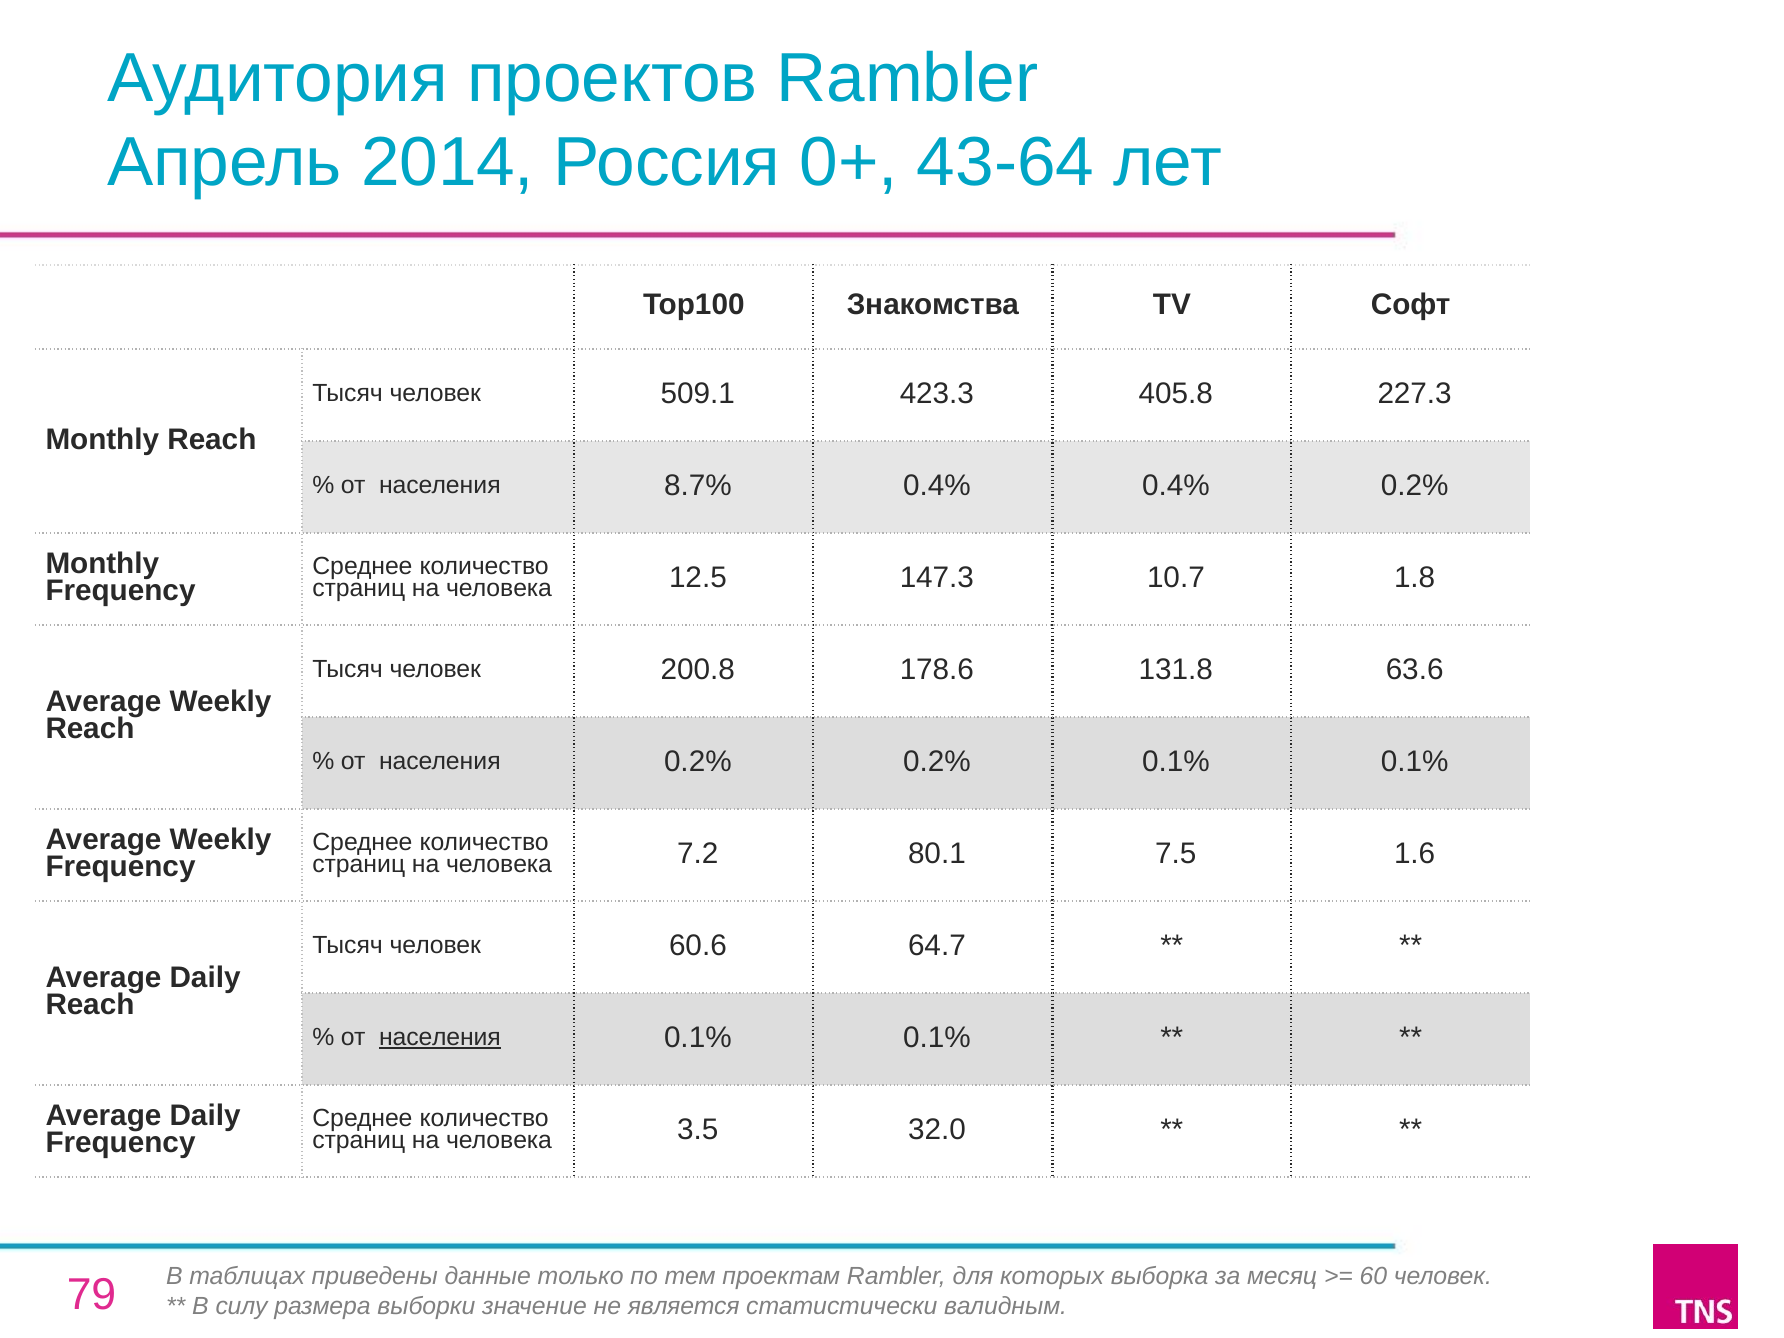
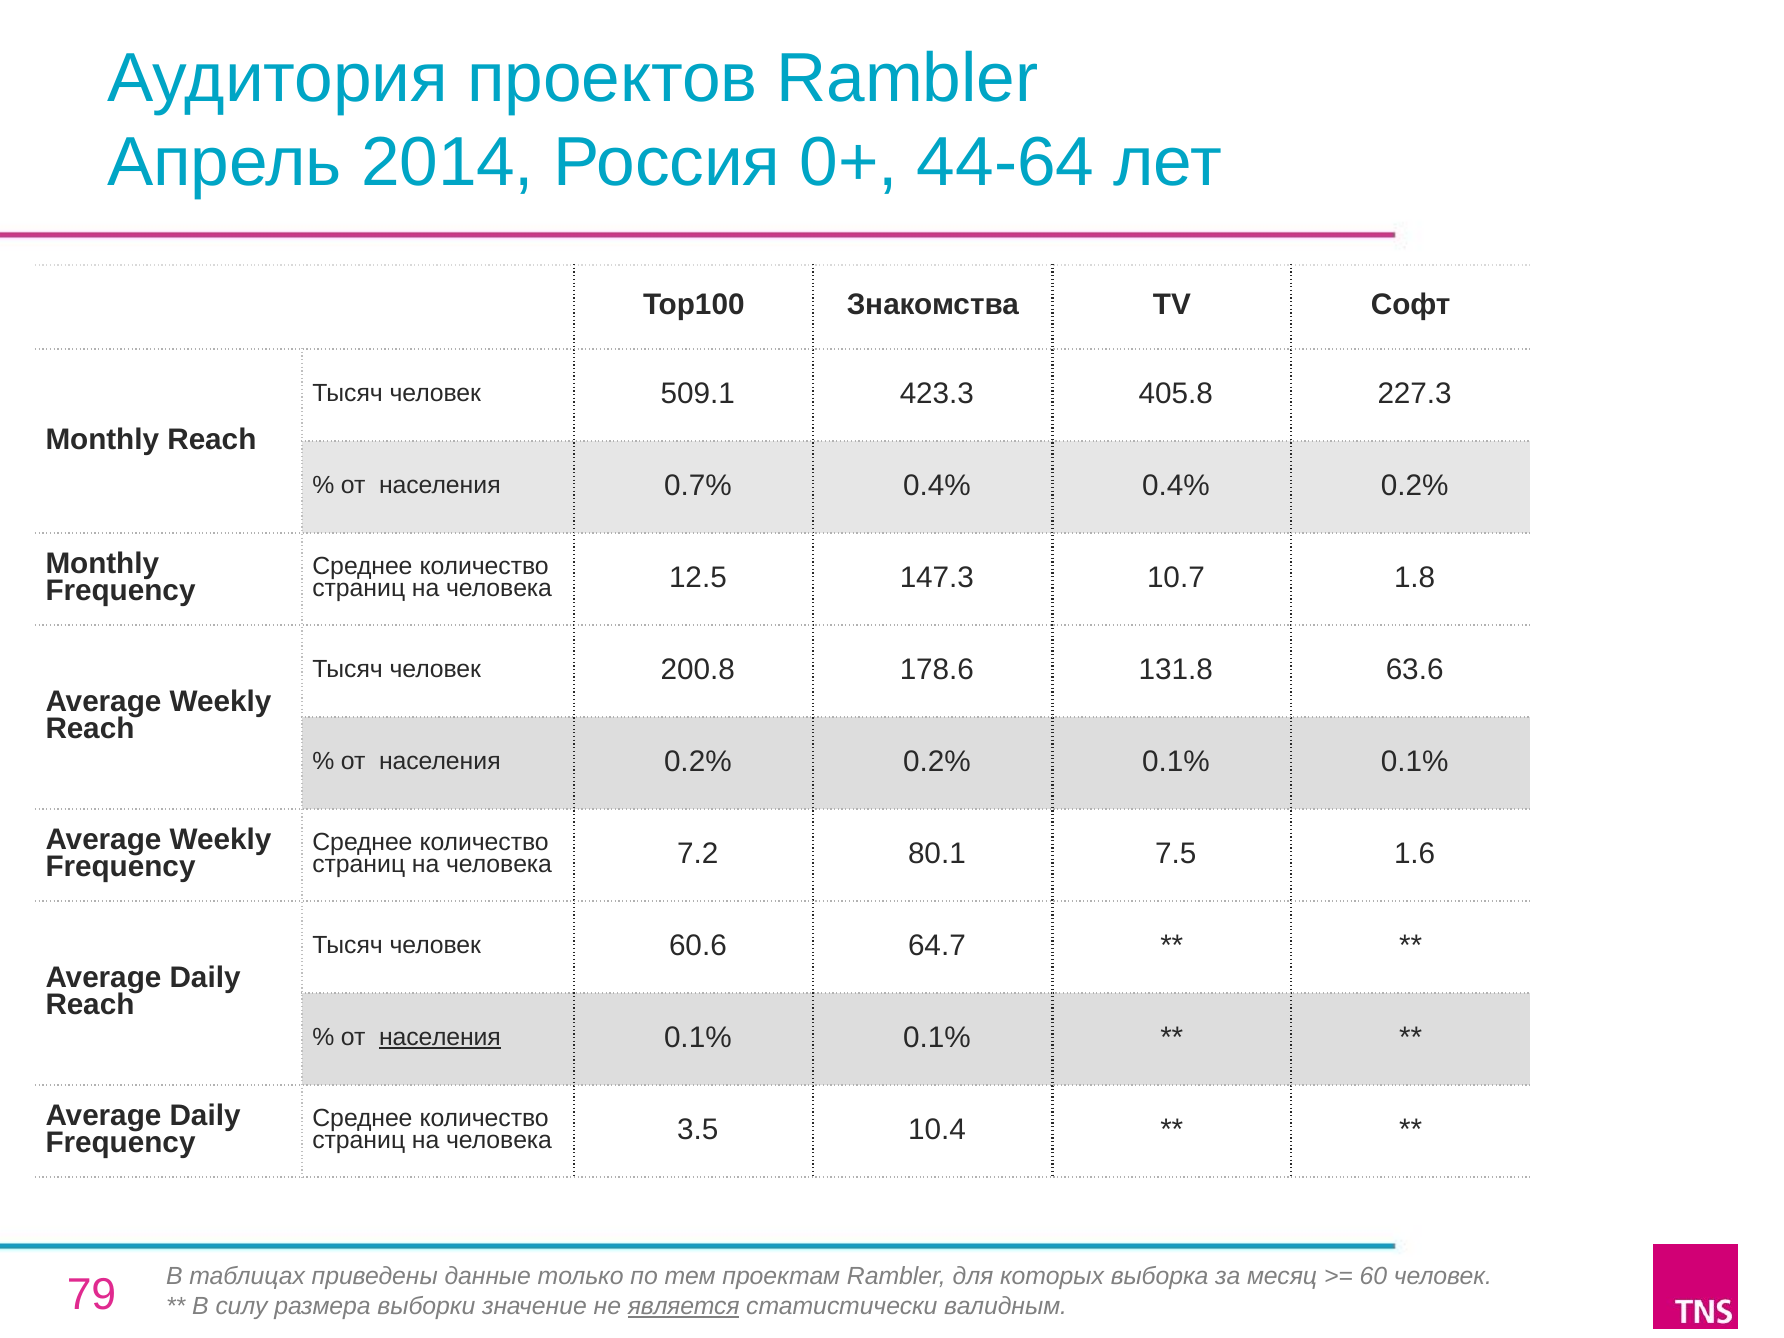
43-64: 43-64 -> 44-64
8.7%: 8.7% -> 0.7%
32.0: 32.0 -> 10.4
является underline: none -> present
